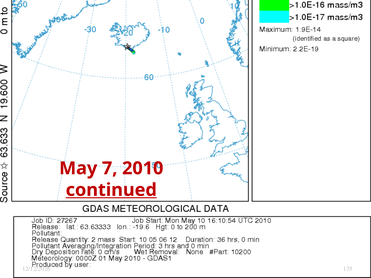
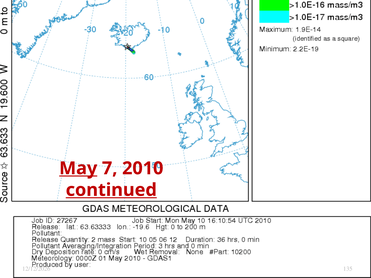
May underline: none -> present
